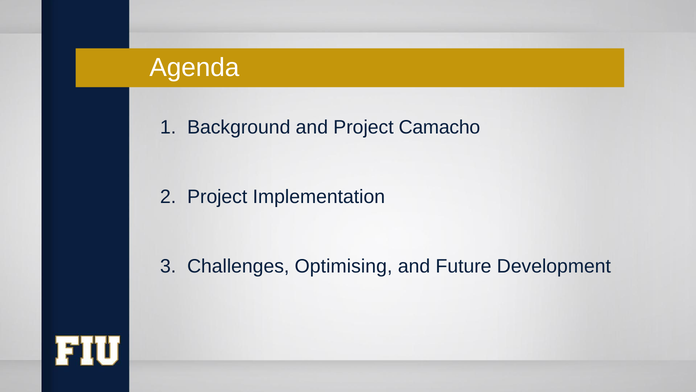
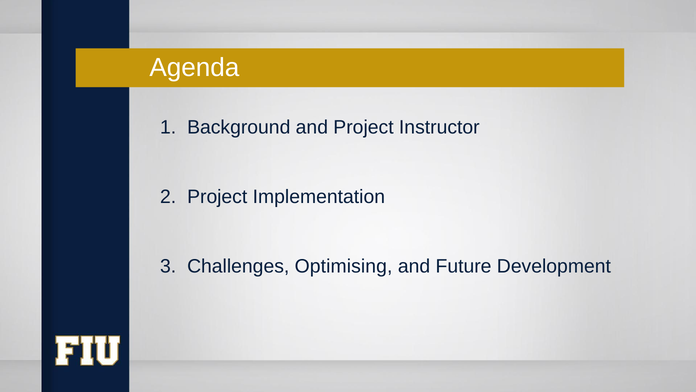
Camacho: Camacho -> Instructor
